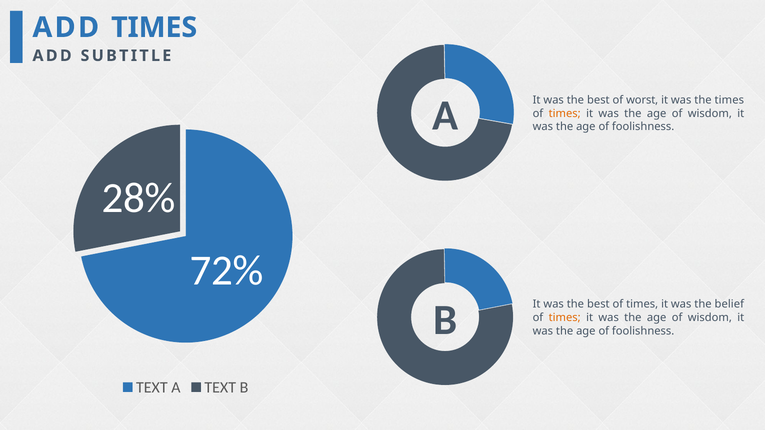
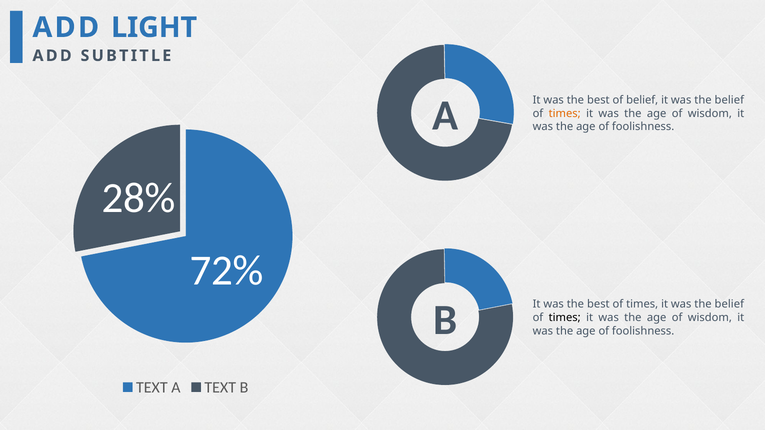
ADD TIMES: TIMES -> LIGHT
of worst: worst -> belief
times at (729, 100): times -> belief
times at (565, 318) colour: orange -> black
